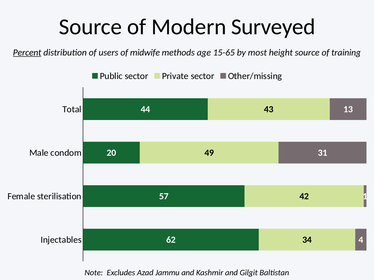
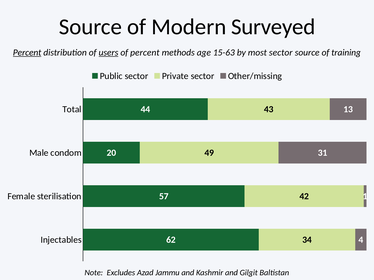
users underline: none -> present
of midwife: midwife -> percent
15-65: 15-65 -> 15-63
most height: height -> sector
